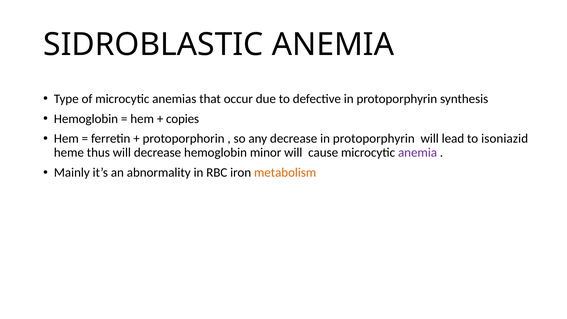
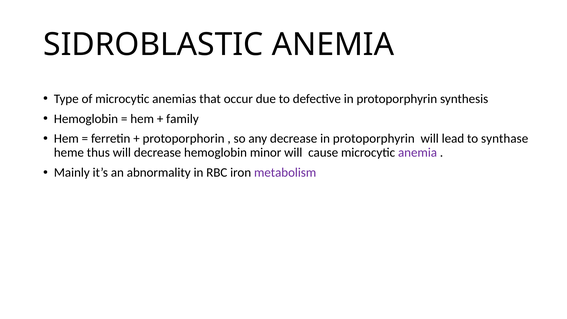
copies: copies -> family
isoniazid: isoniazid -> synthase
metabolism colour: orange -> purple
